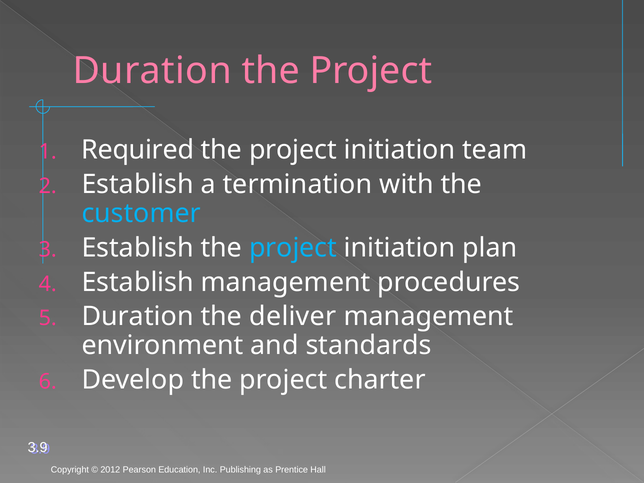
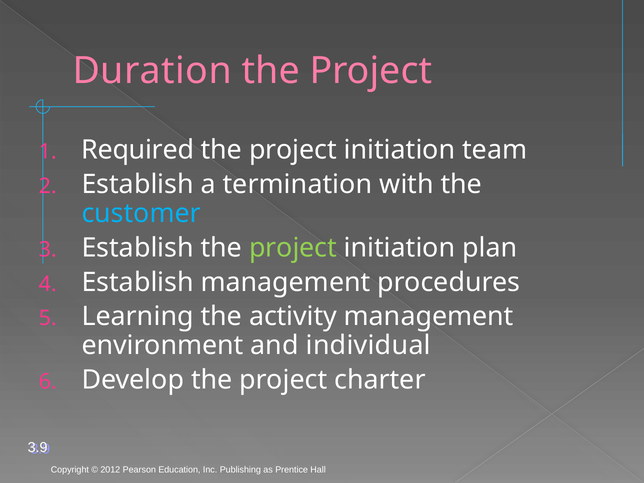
project at (293, 248) colour: light blue -> light green
Duration at (138, 317): Duration -> Learning
deliver: deliver -> activity
standards: standards -> individual
